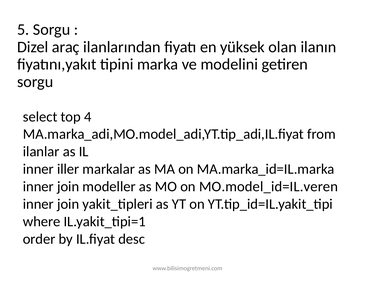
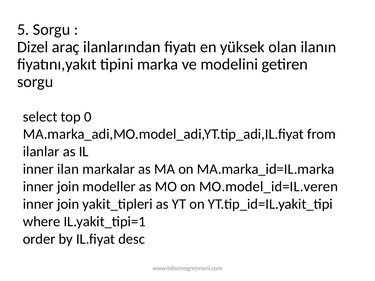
4: 4 -> 0
iller: iller -> ilan
